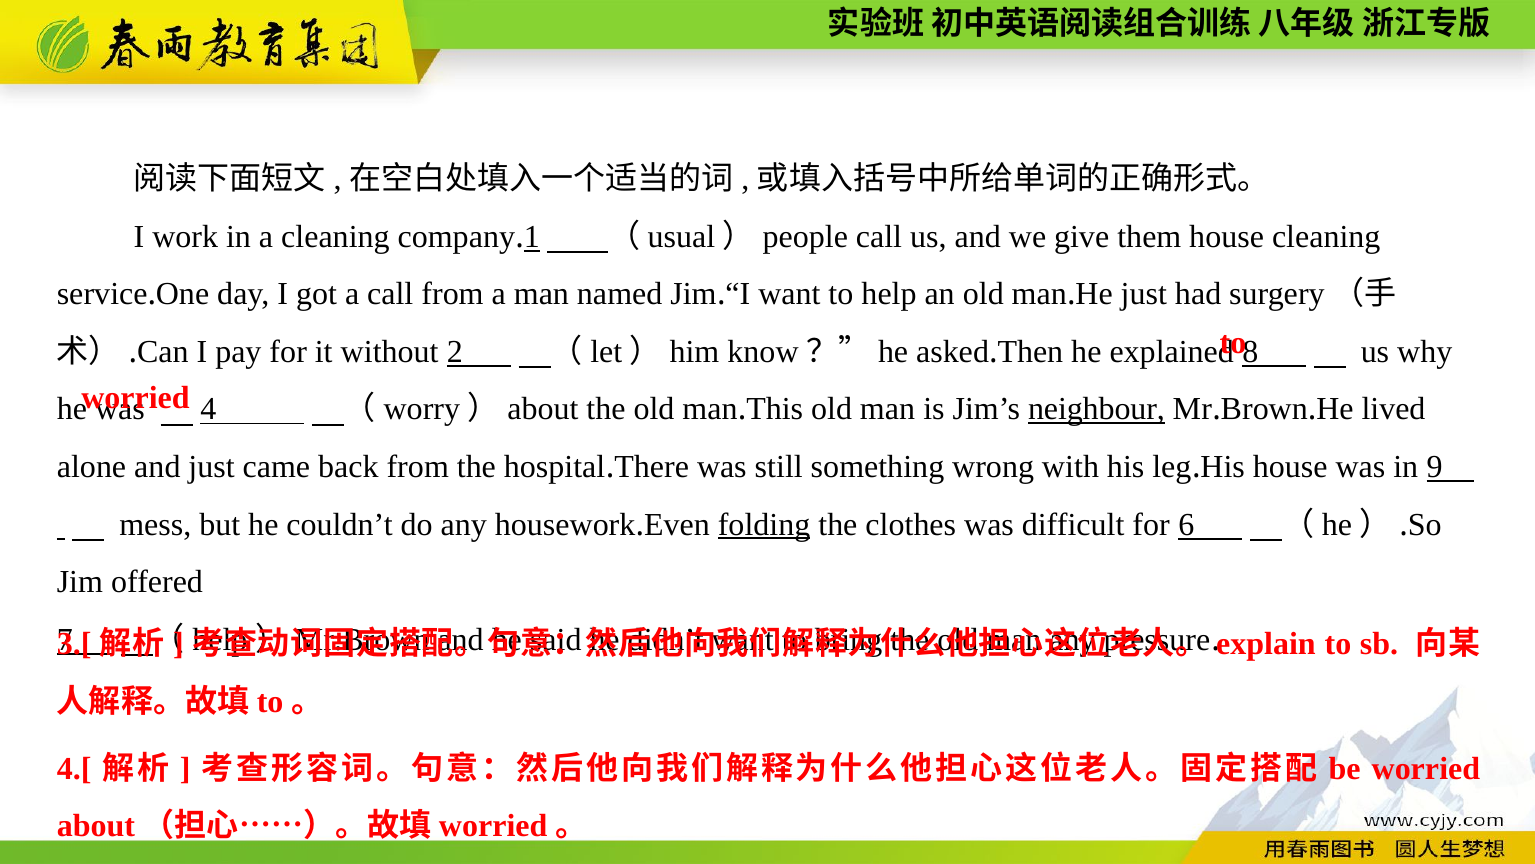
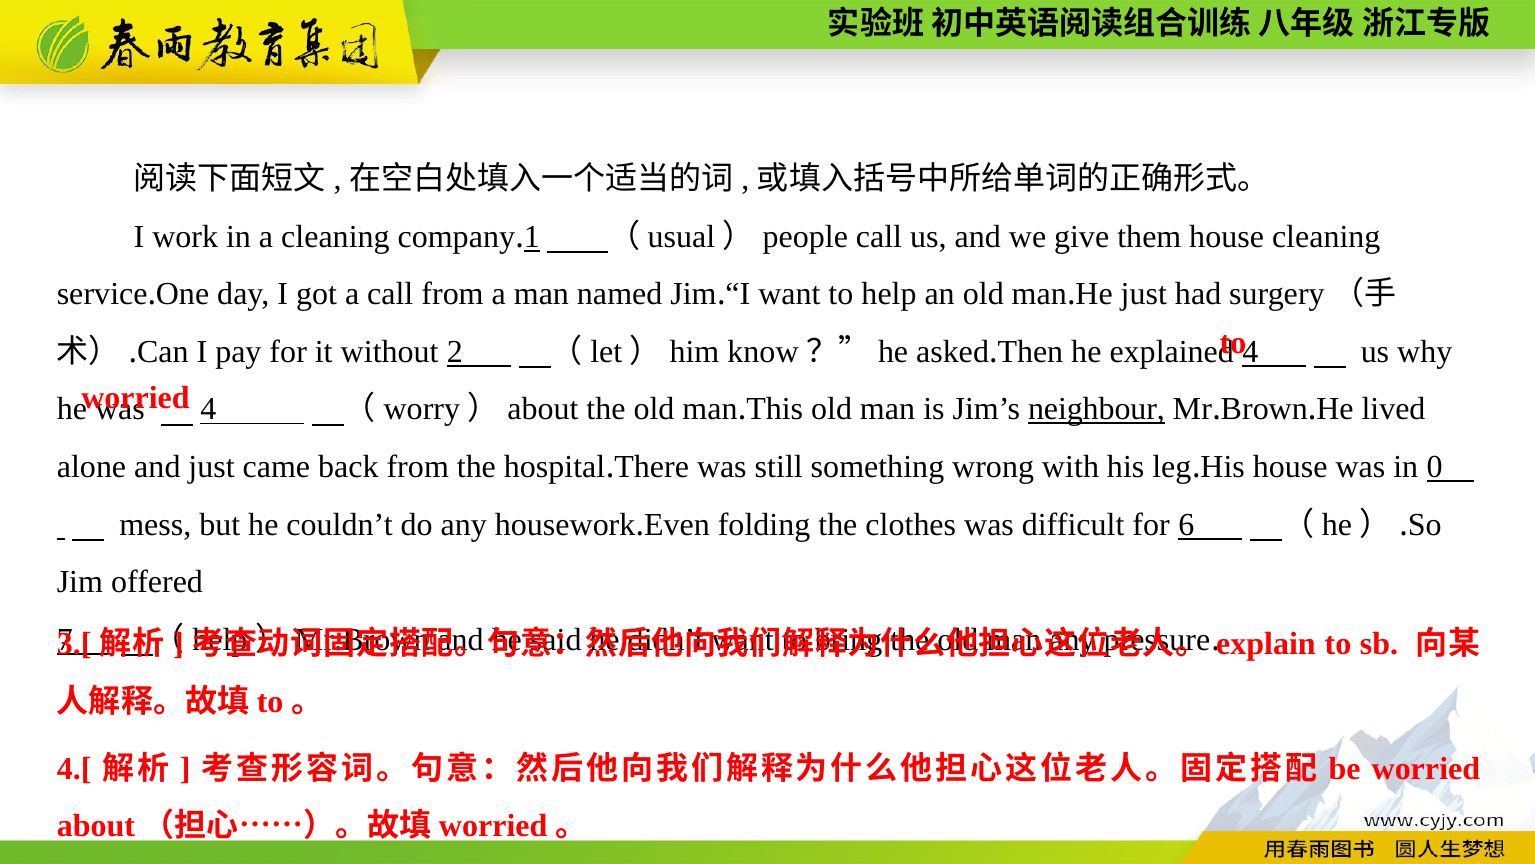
8 at (1250, 352): 8 -> 4
9: 9 -> 0
folding underline: present -> none
